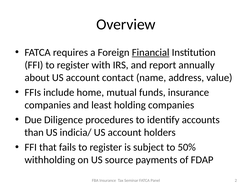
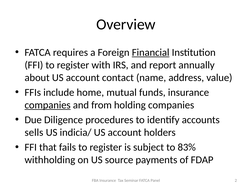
companies at (48, 105) underline: none -> present
least: least -> from
than: than -> sells
50%: 50% -> 83%
